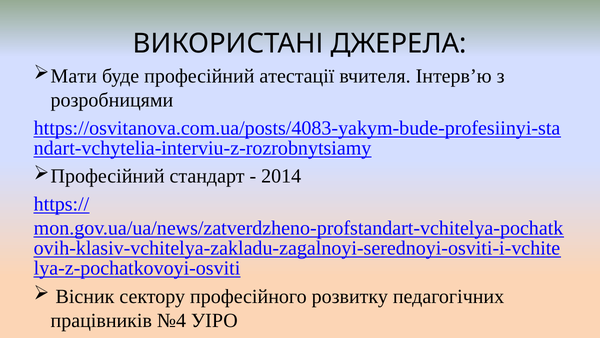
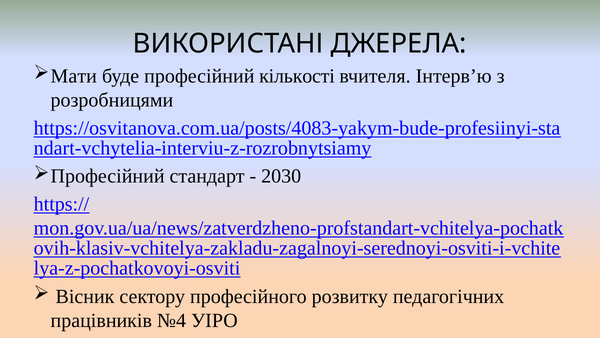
атестації: атестації -> кількості
2014: 2014 -> 2030
